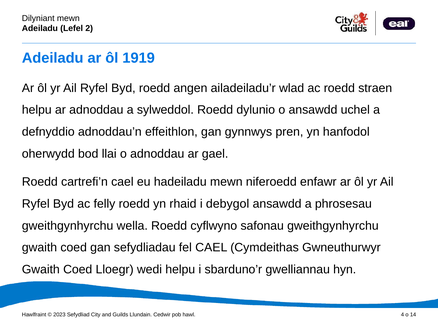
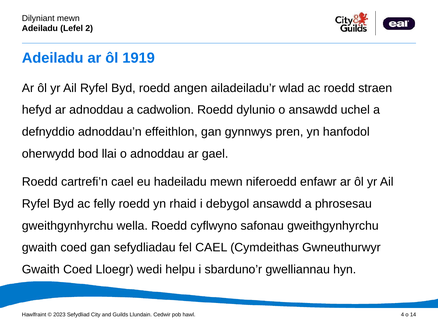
helpu at (37, 110): helpu -> hefyd
sylweddol: sylweddol -> cadwolion
